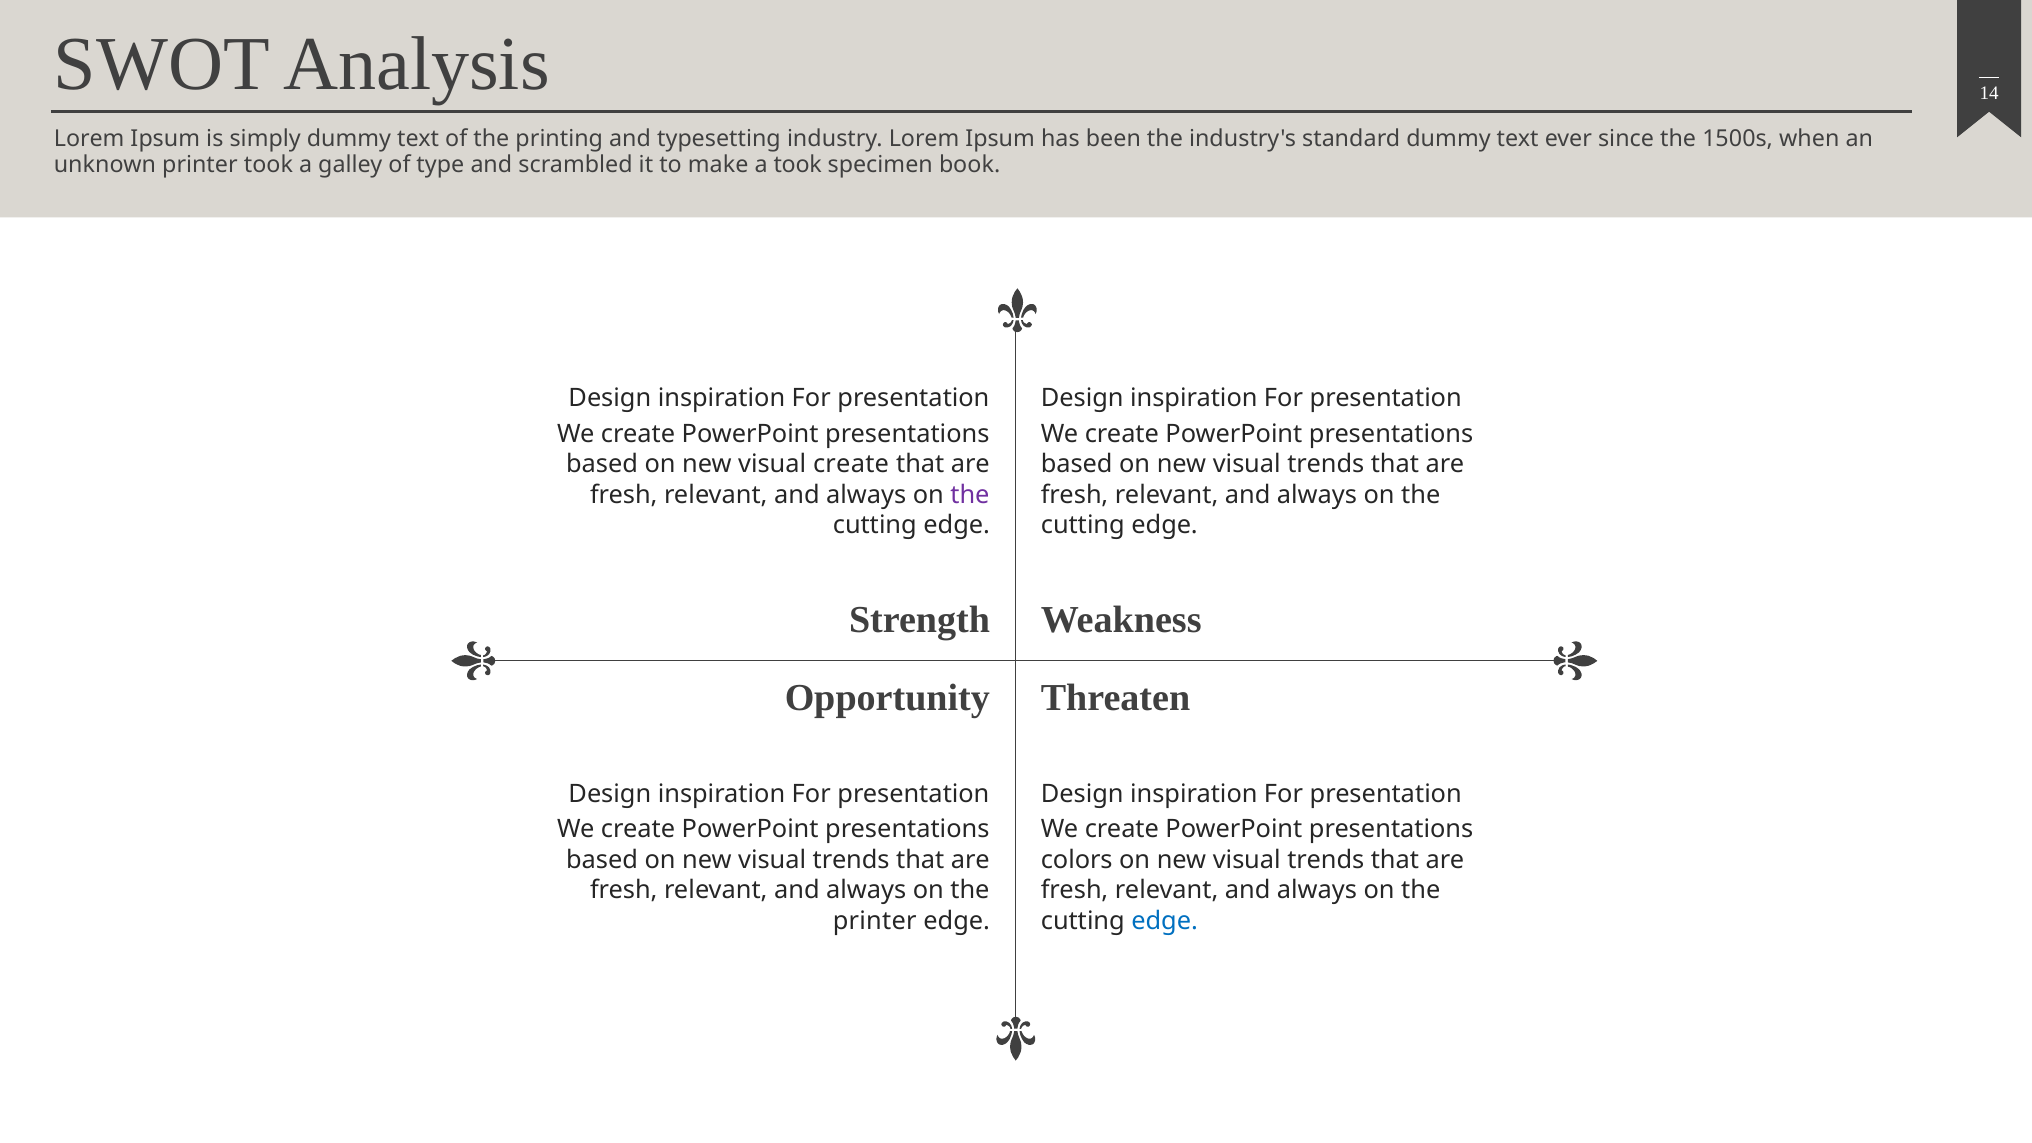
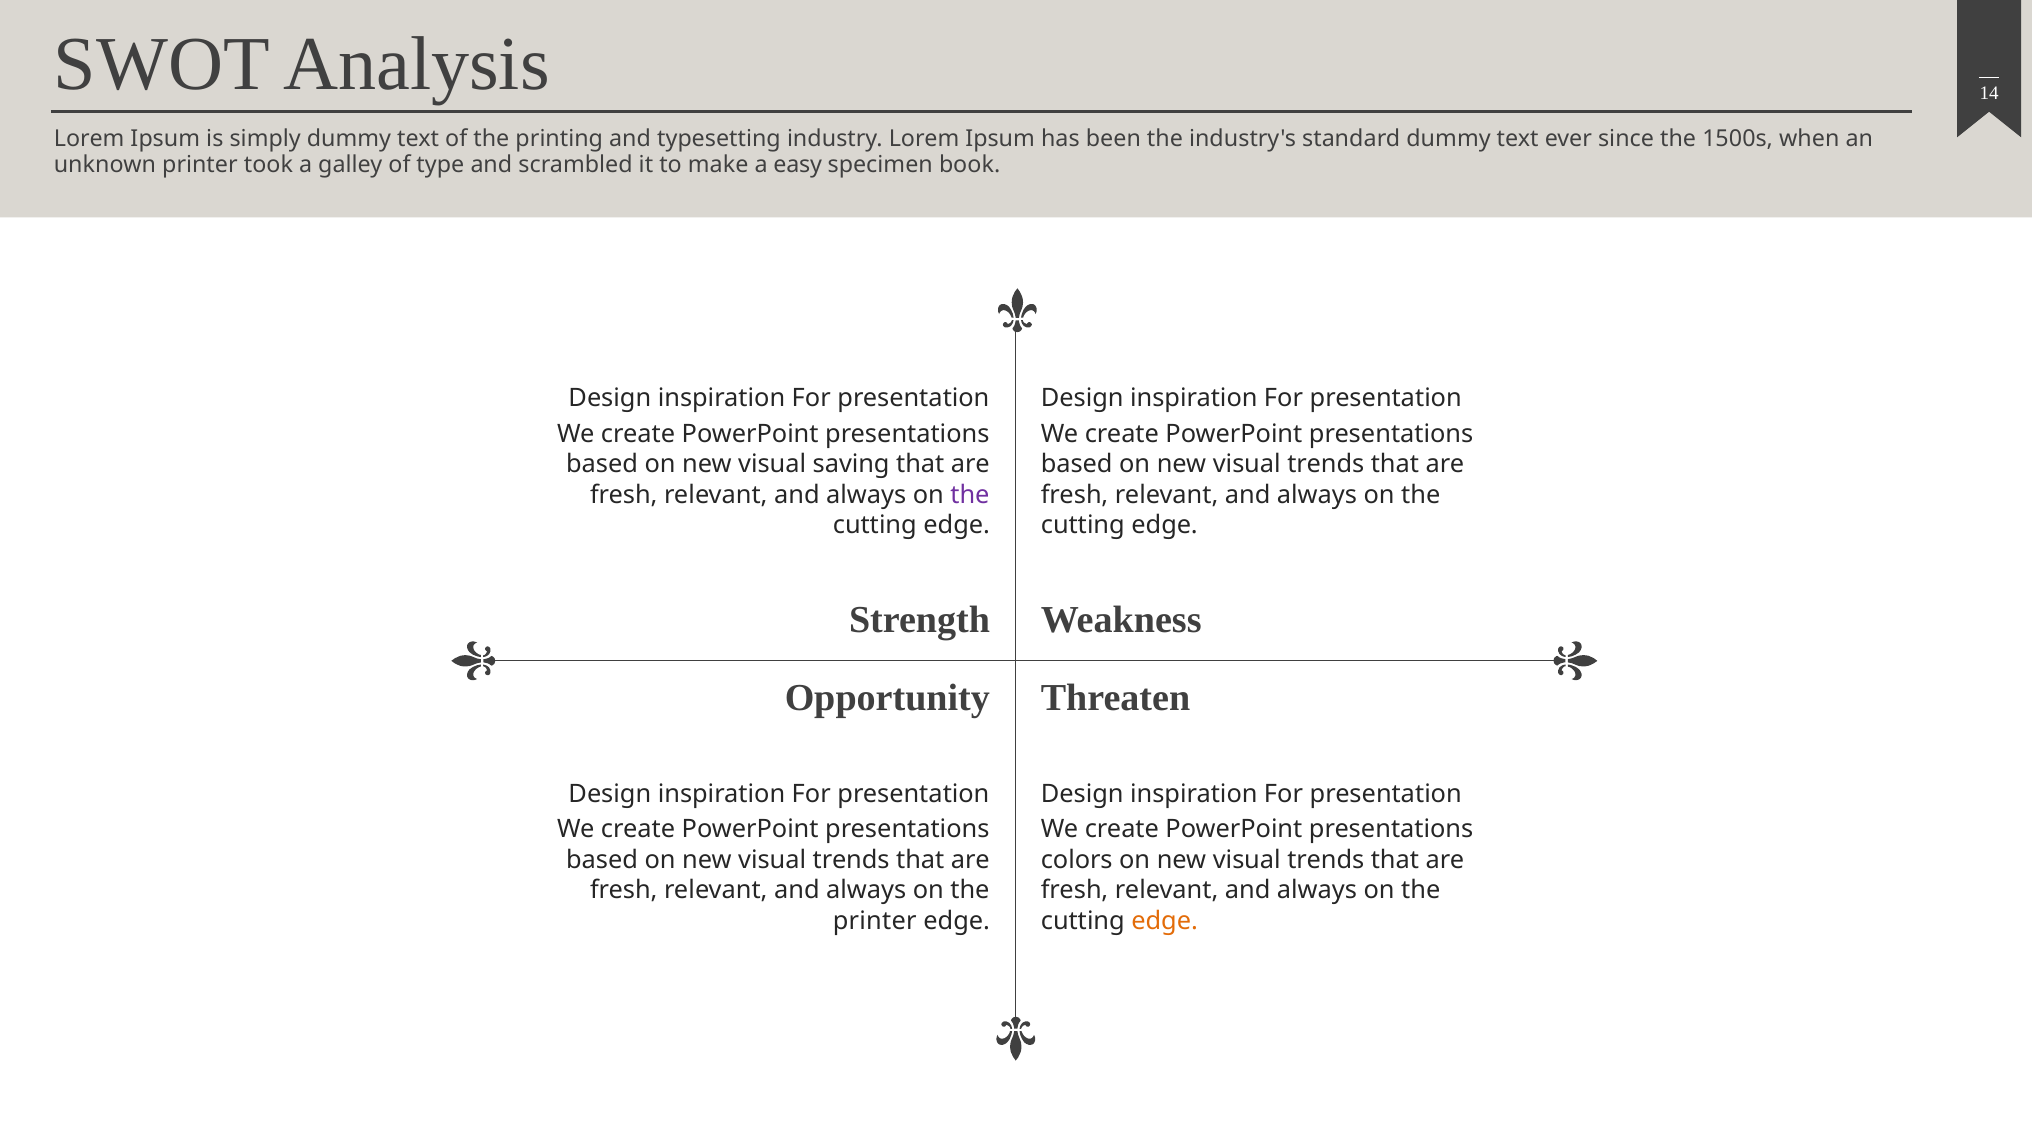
a took: took -> easy
visual create: create -> saving
edge at (1165, 921) colour: blue -> orange
